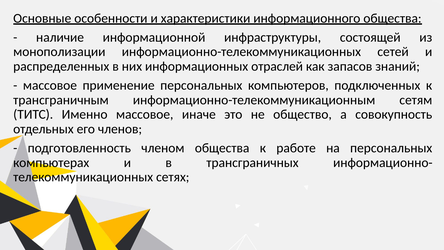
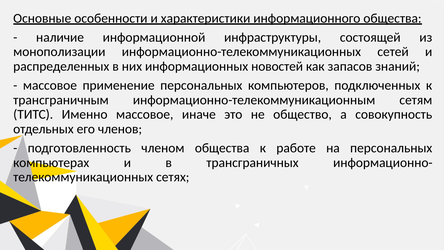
отраслей: отраслей -> новостей
